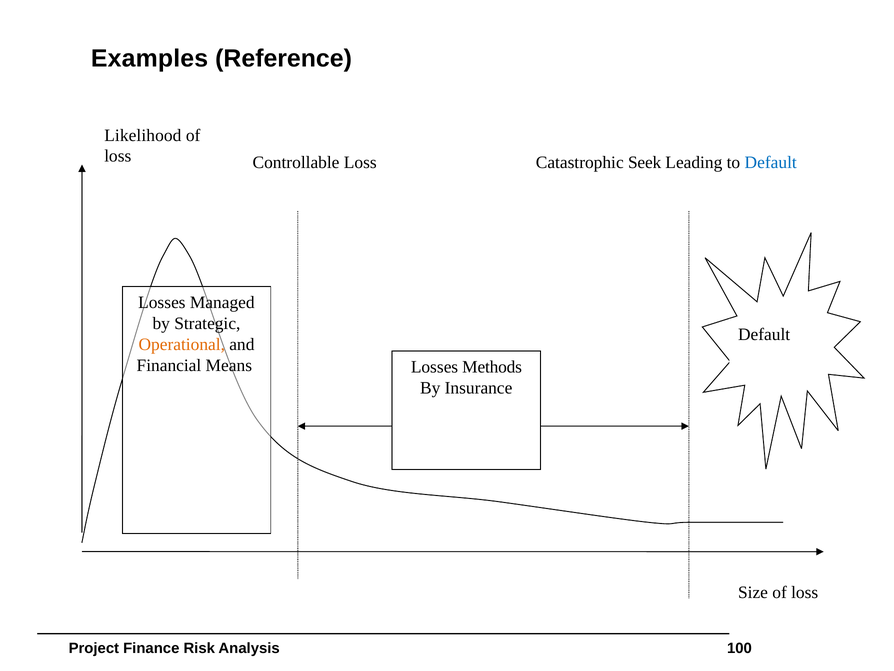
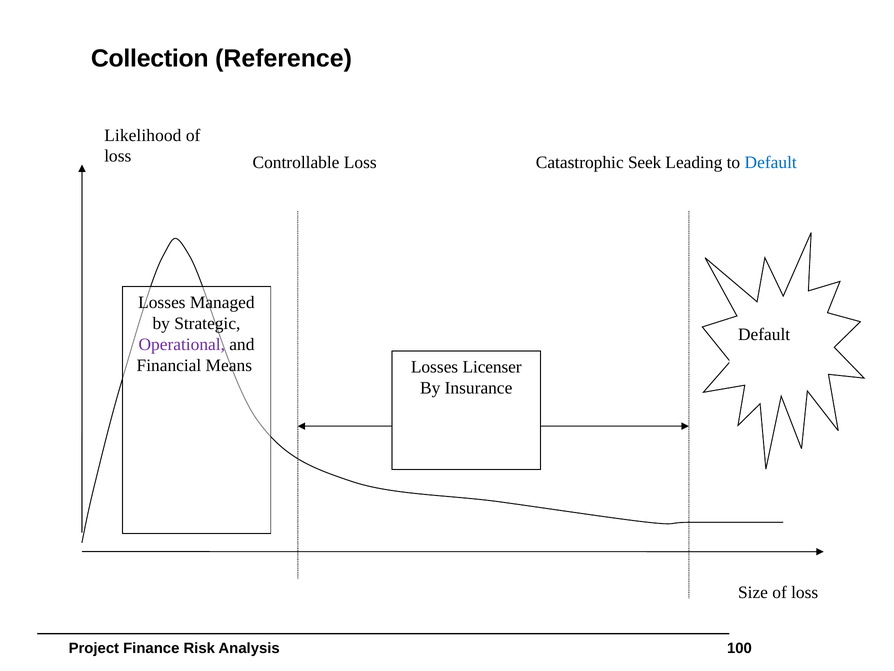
Examples: Examples -> Collection
Operational colour: orange -> purple
Methods: Methods -> Licenser
